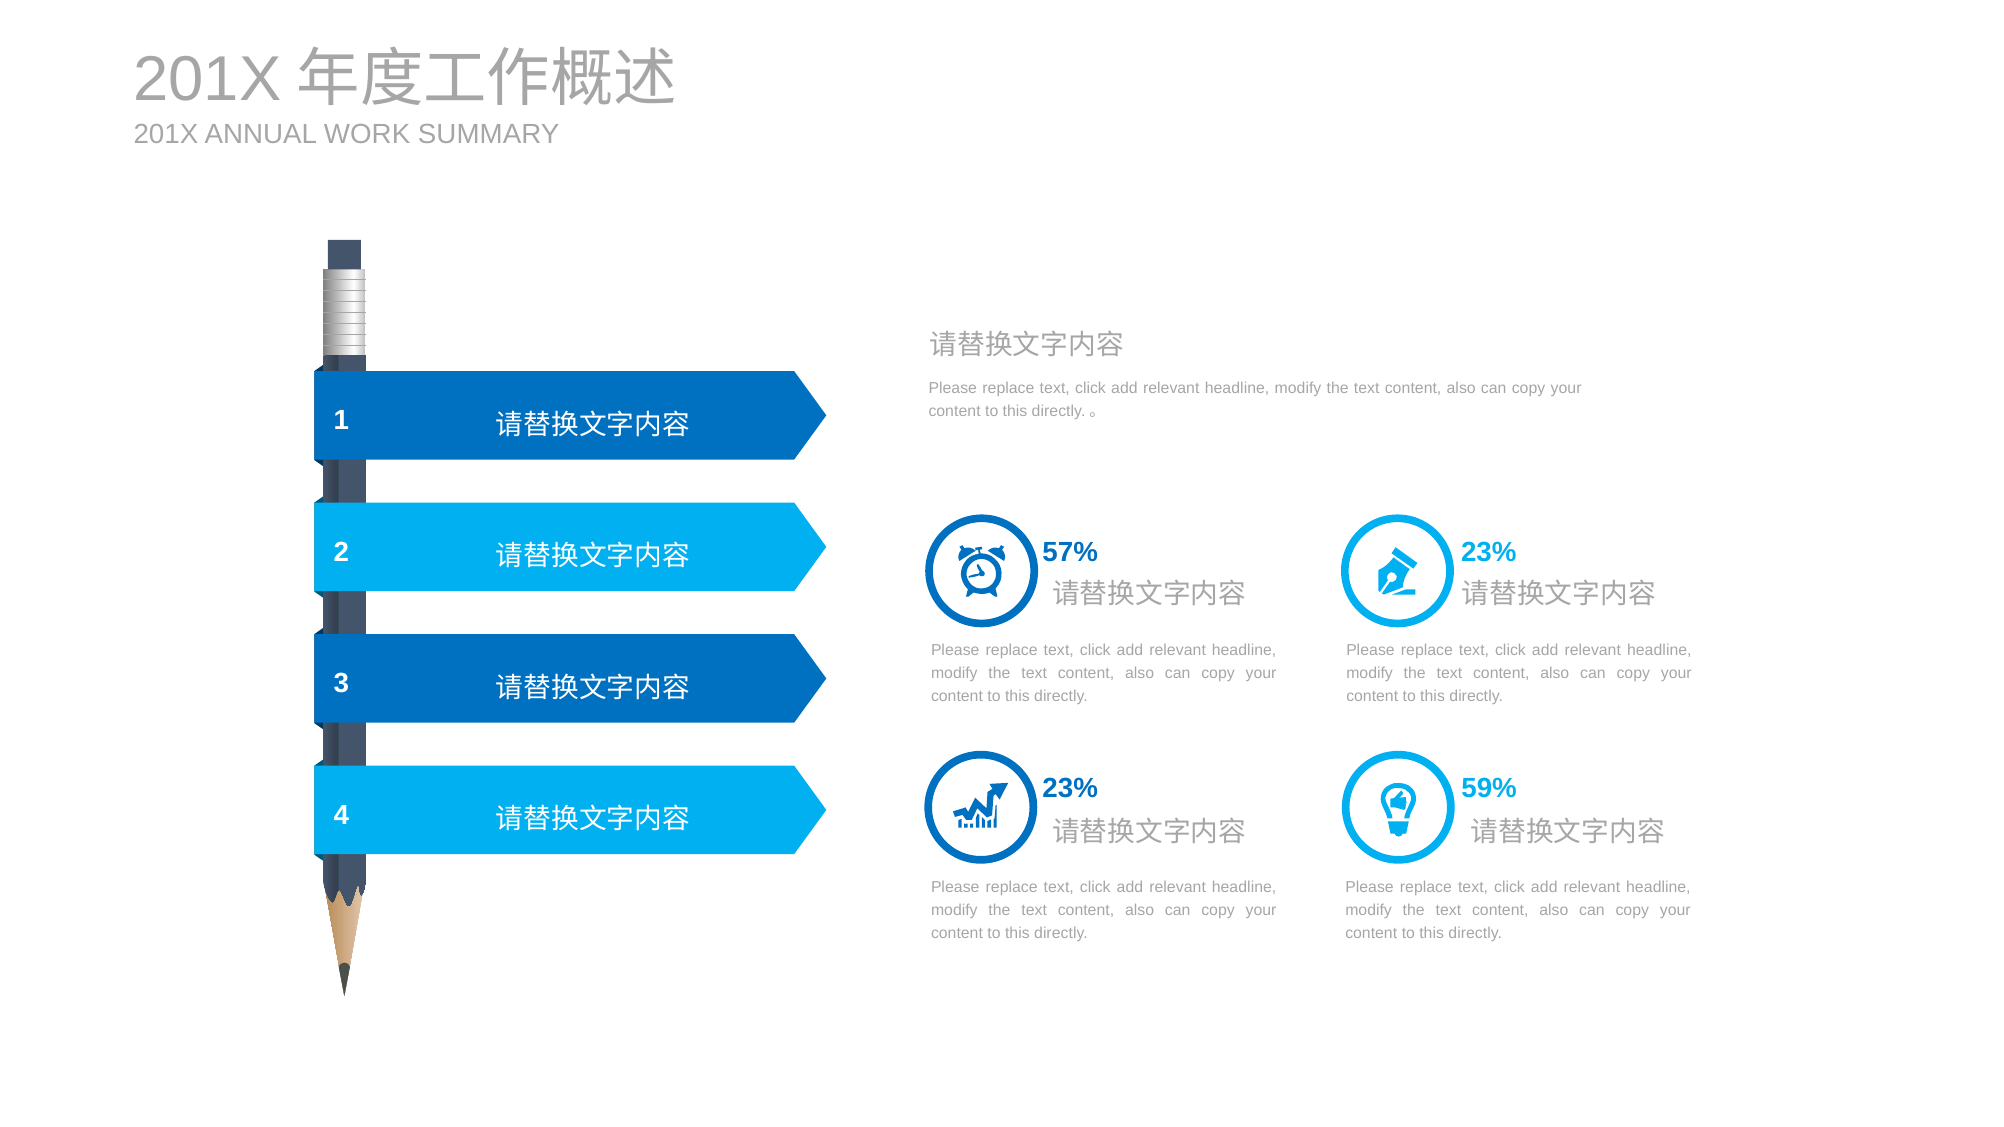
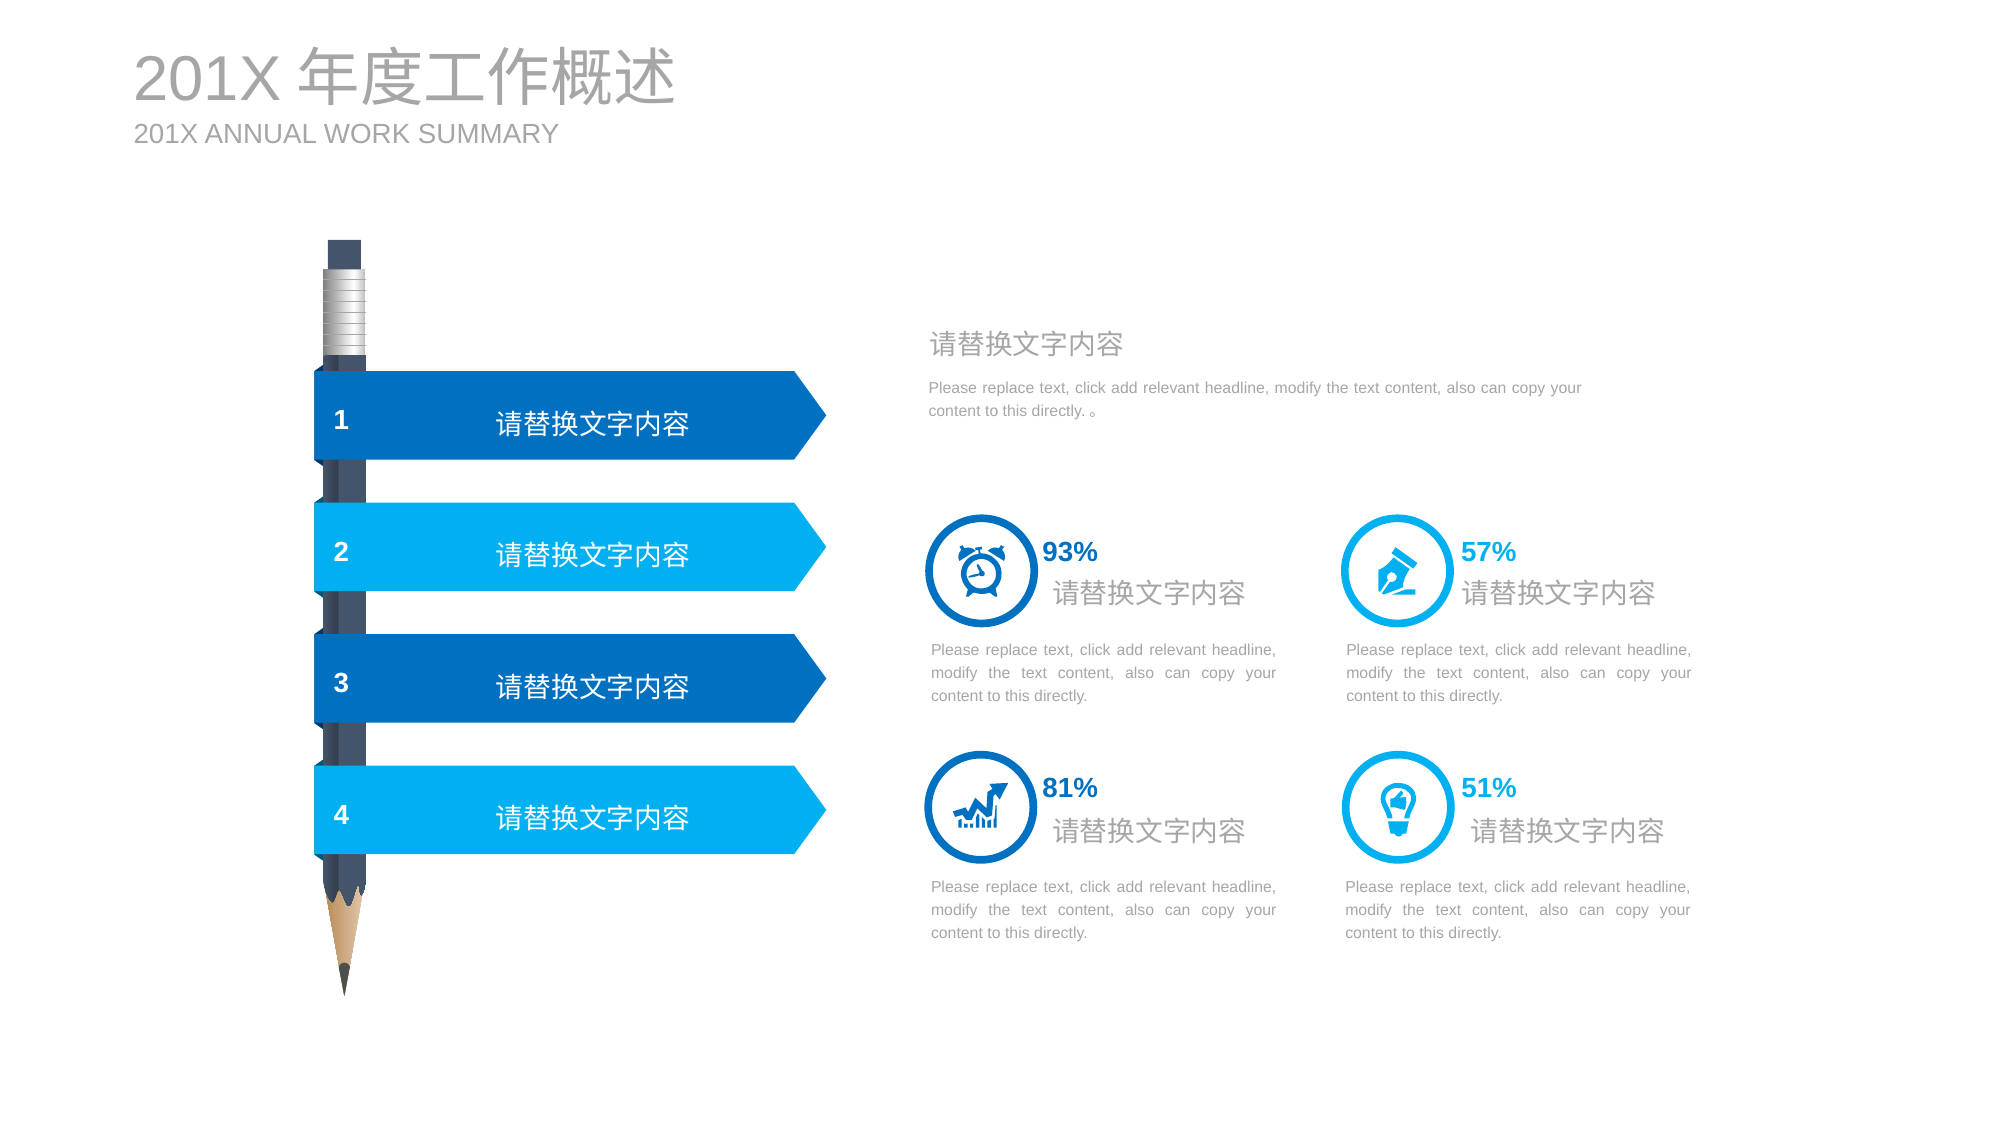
57%: 57% -> 93%
23% at (1489, 553): 23% -> 57%
23% at (1070, 788): 23% -> 81%
59%: 59% -> 51%
